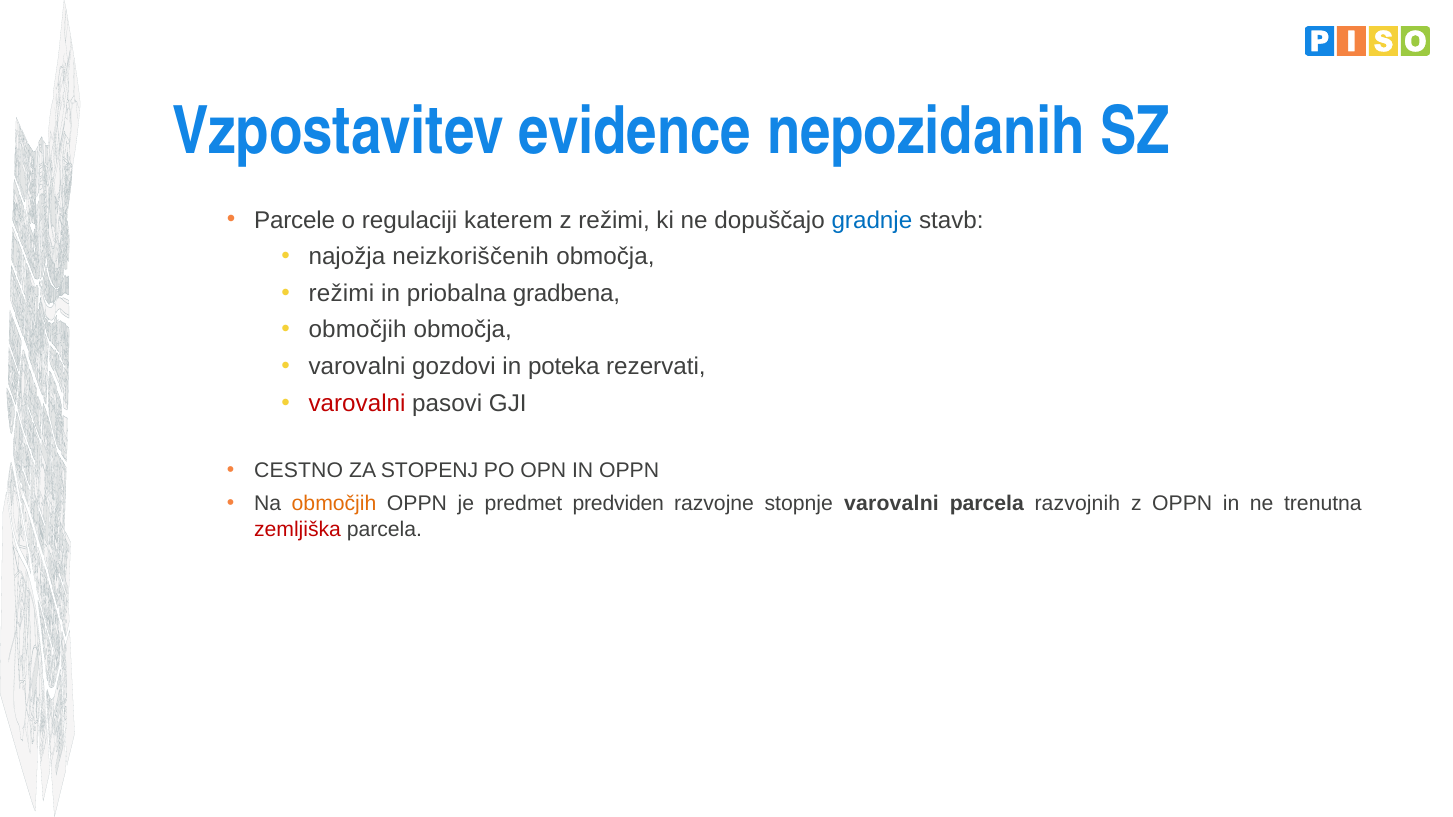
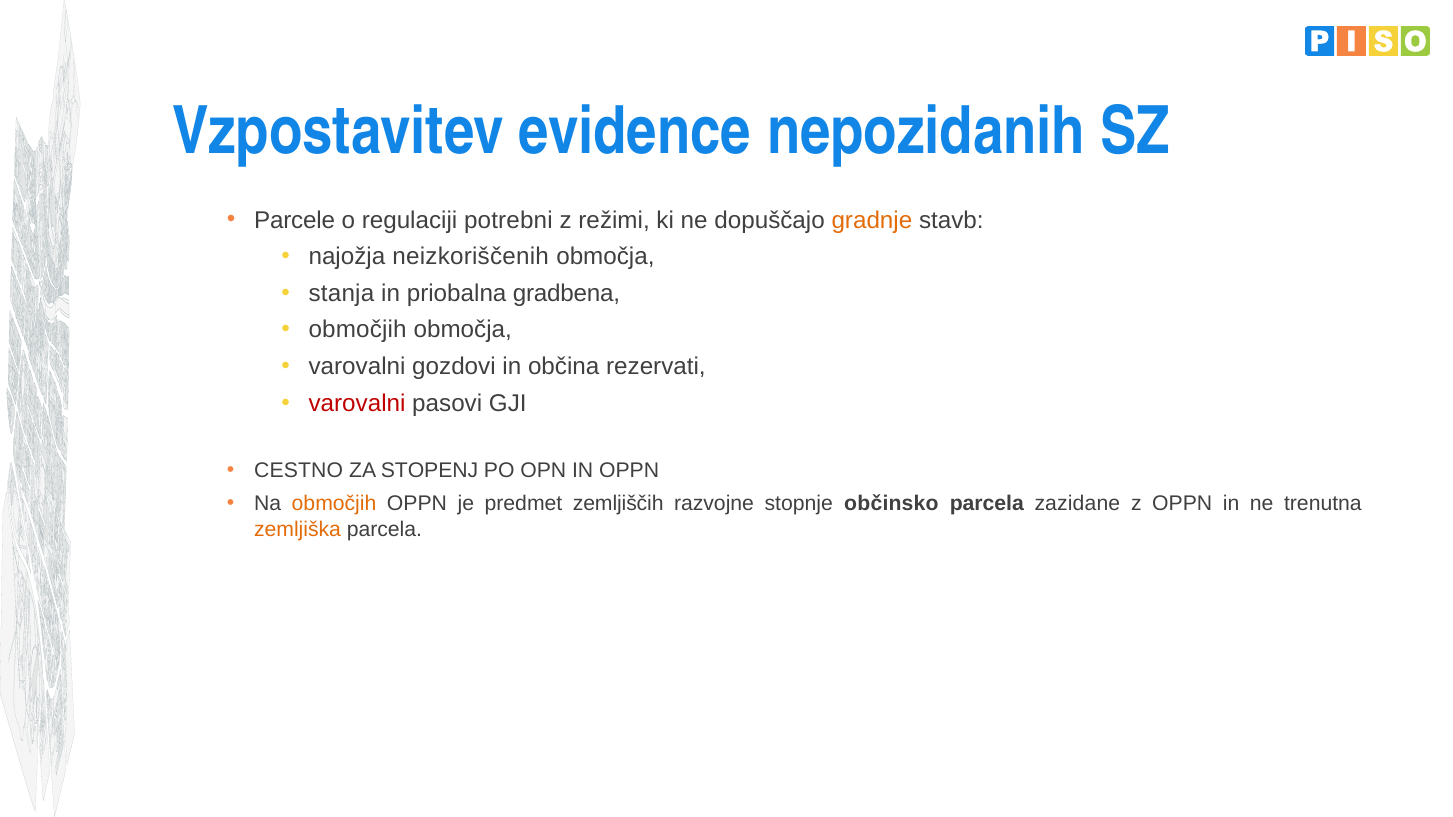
katerem: katerem -> potrebni
gradnje colour: blue -> orange
režimi at (341, 293): režimi -> stanja
poteka: poteka -> občina
predviden: predviden -> zemljiščih
stopnje varovalni: varovalni -> občinsko
razvojnih: razvojnih -> zazidane
zemljiška colour: red -> orange
